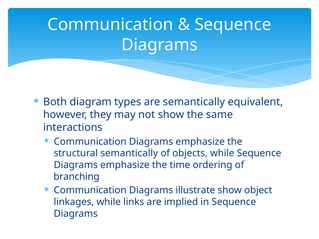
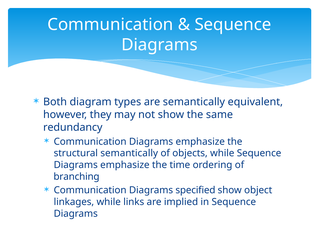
interactions: interactions -> redundancy
illustrate: illustrate -> specified
